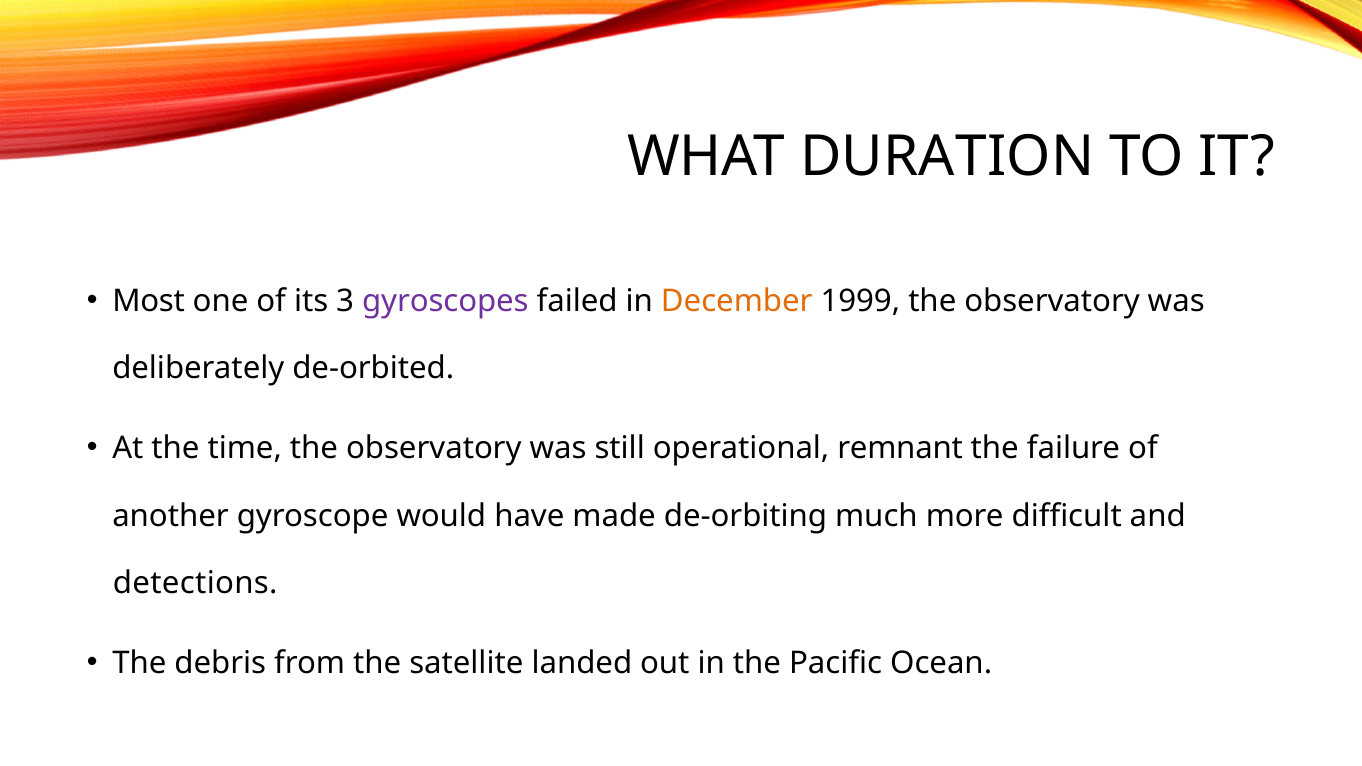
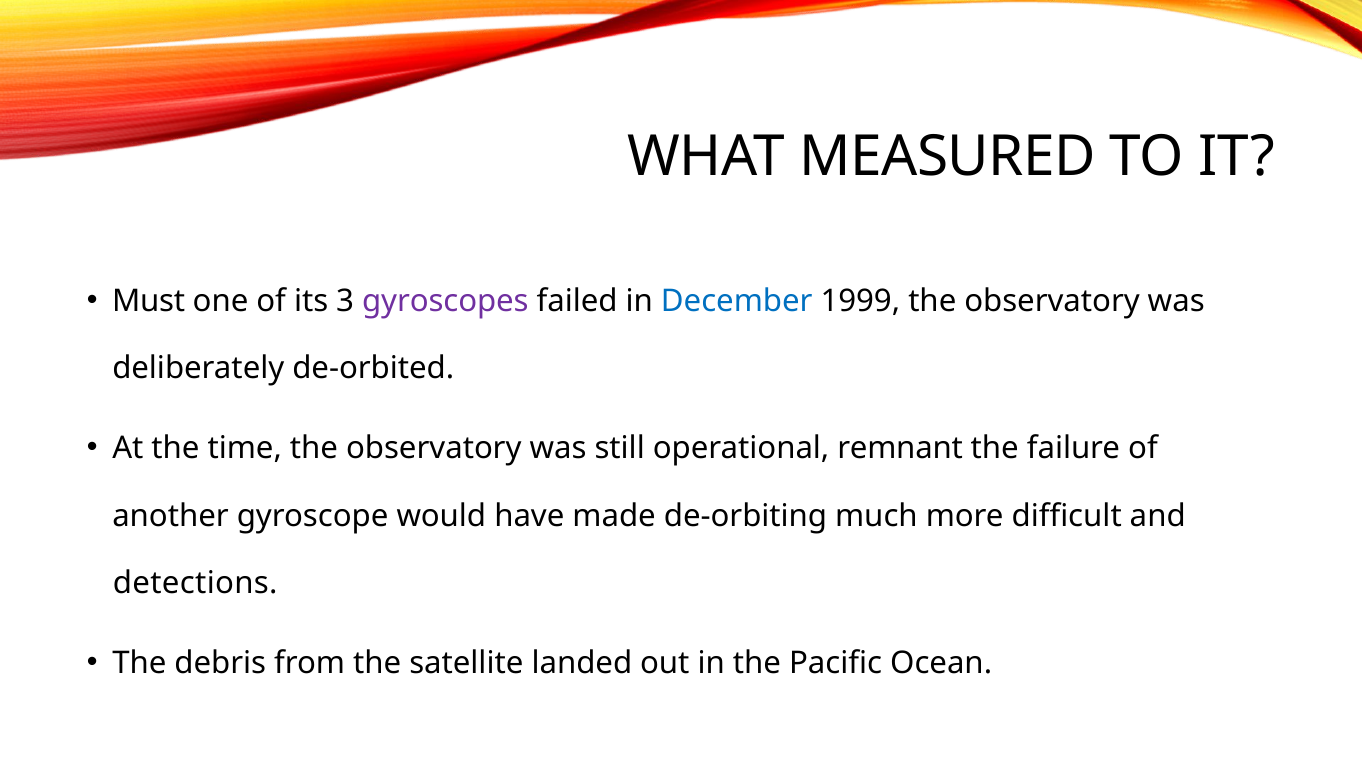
DURATION: DURATION -> MEASURED
Most: Most -> Must
December colour: orange -> blue
